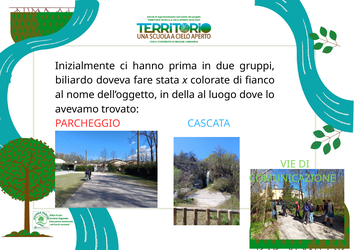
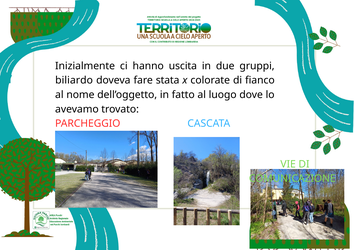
prima: prima -> uscita
della: della -> fatto
